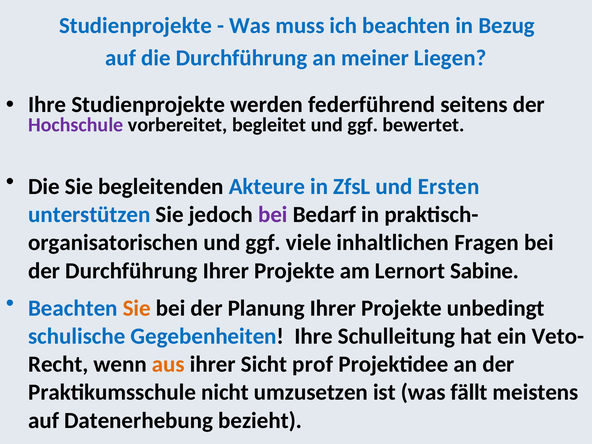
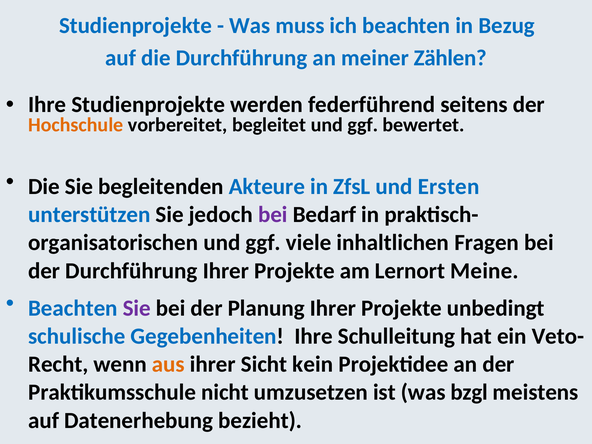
Liegen: Liegen -> Zählen
Hochschule colour: purple -> orange
Sabine: Sabine -> Meine
Sie at (137, 308) colour: orange -> purple
prof: prof -> kein
fällt: fällt -> bzgl
